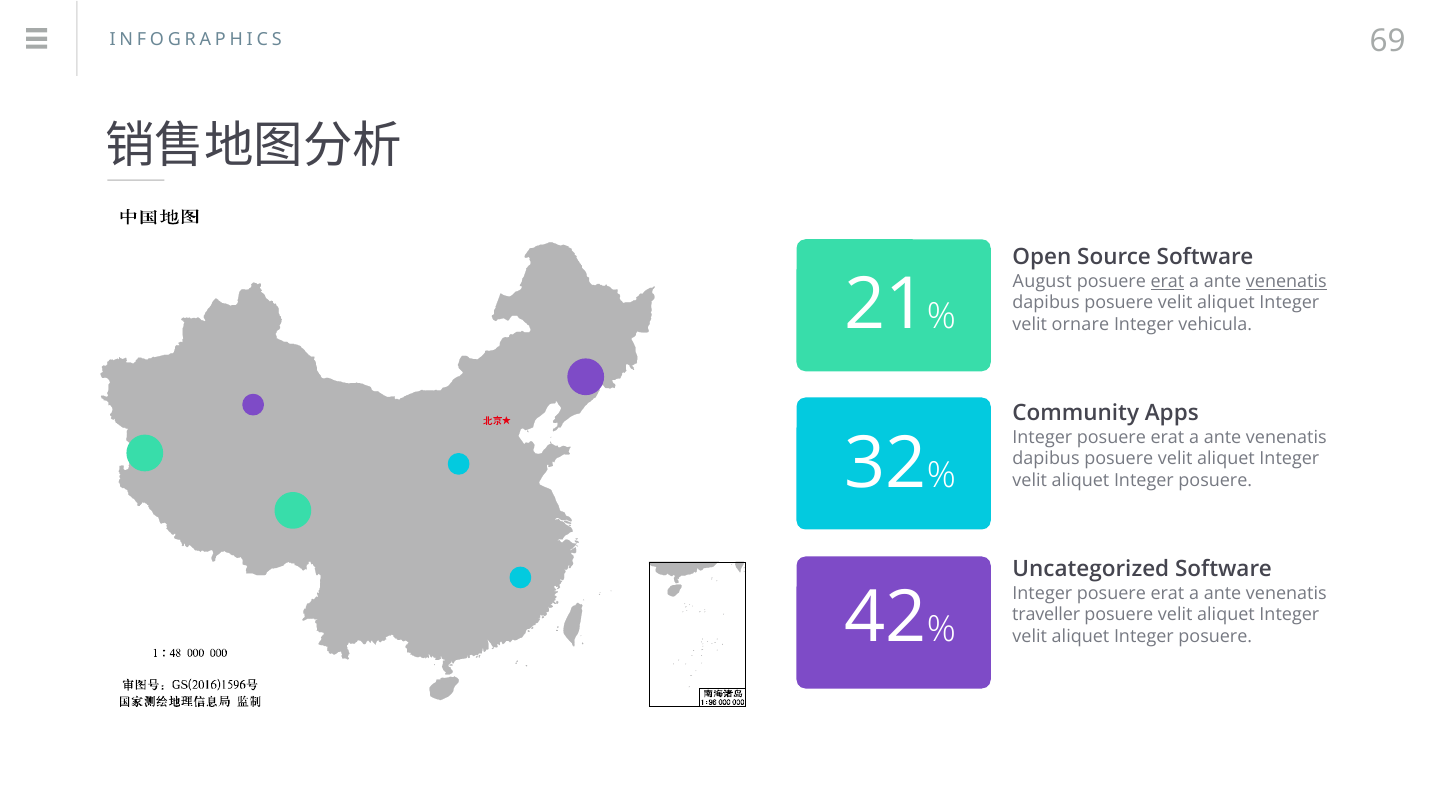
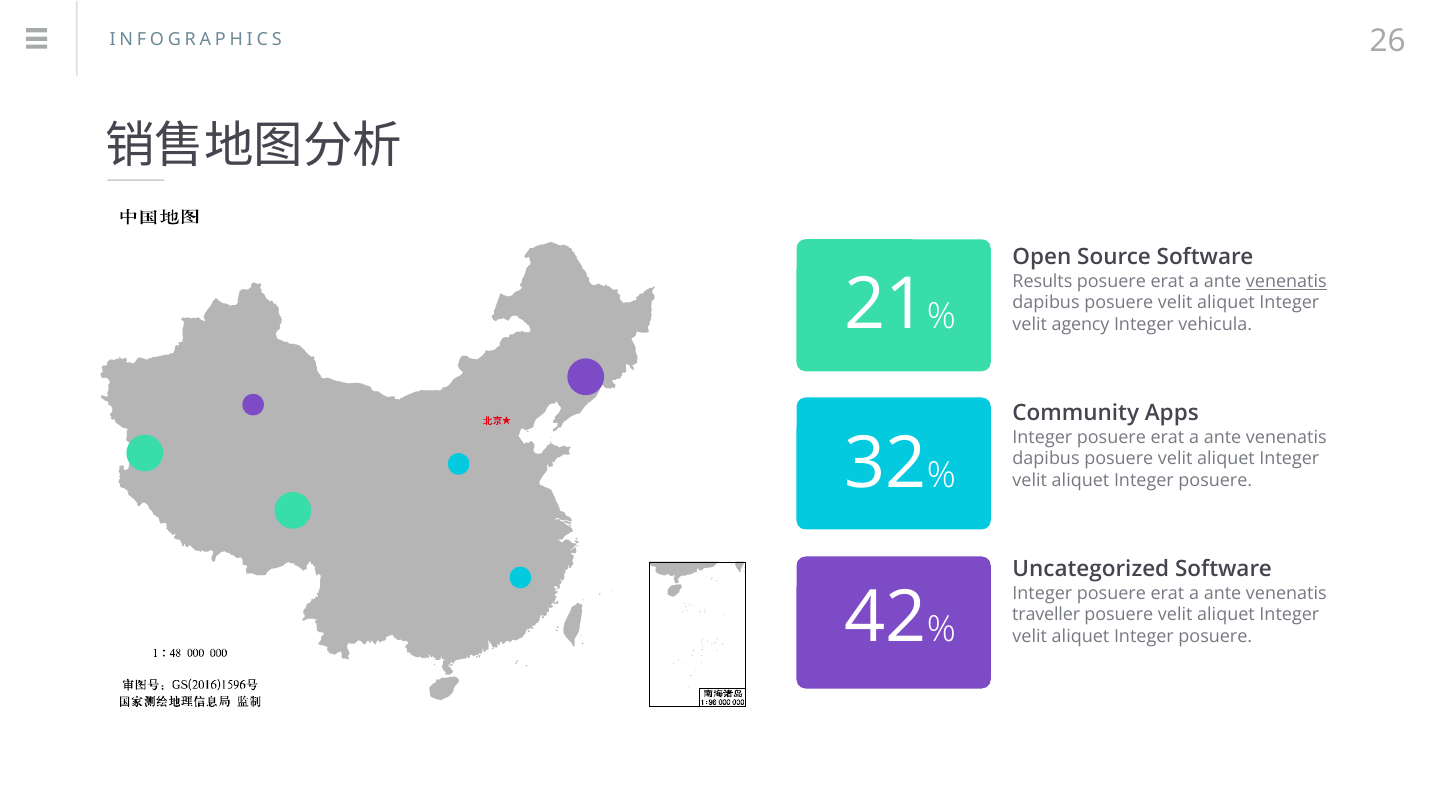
69: 69 -> 26
August: August -> Results
erat at (1167, 281) underline: present -> none
ornare: ornare -> agency
